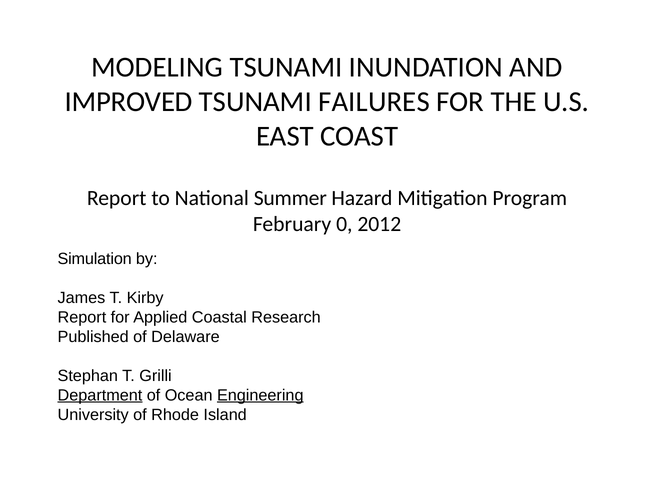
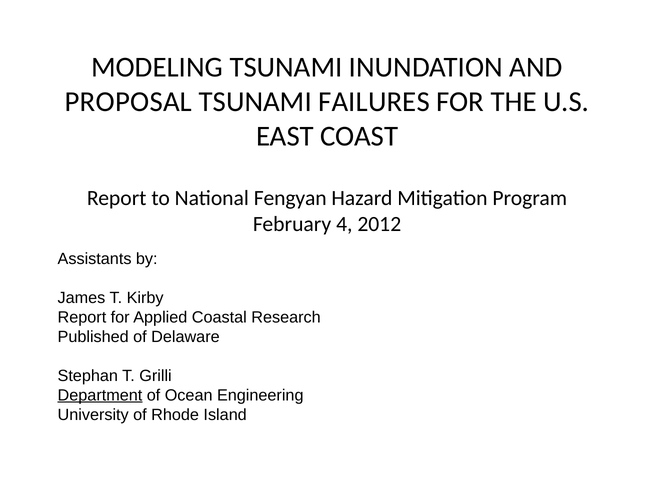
IMPROVED: IMPROVED -> PROPOSAL
Summer: Summer -> Fengyan
0: 0 -> 4
Simulation: Simulation -> Assistants
Engineering underline: present -> none
